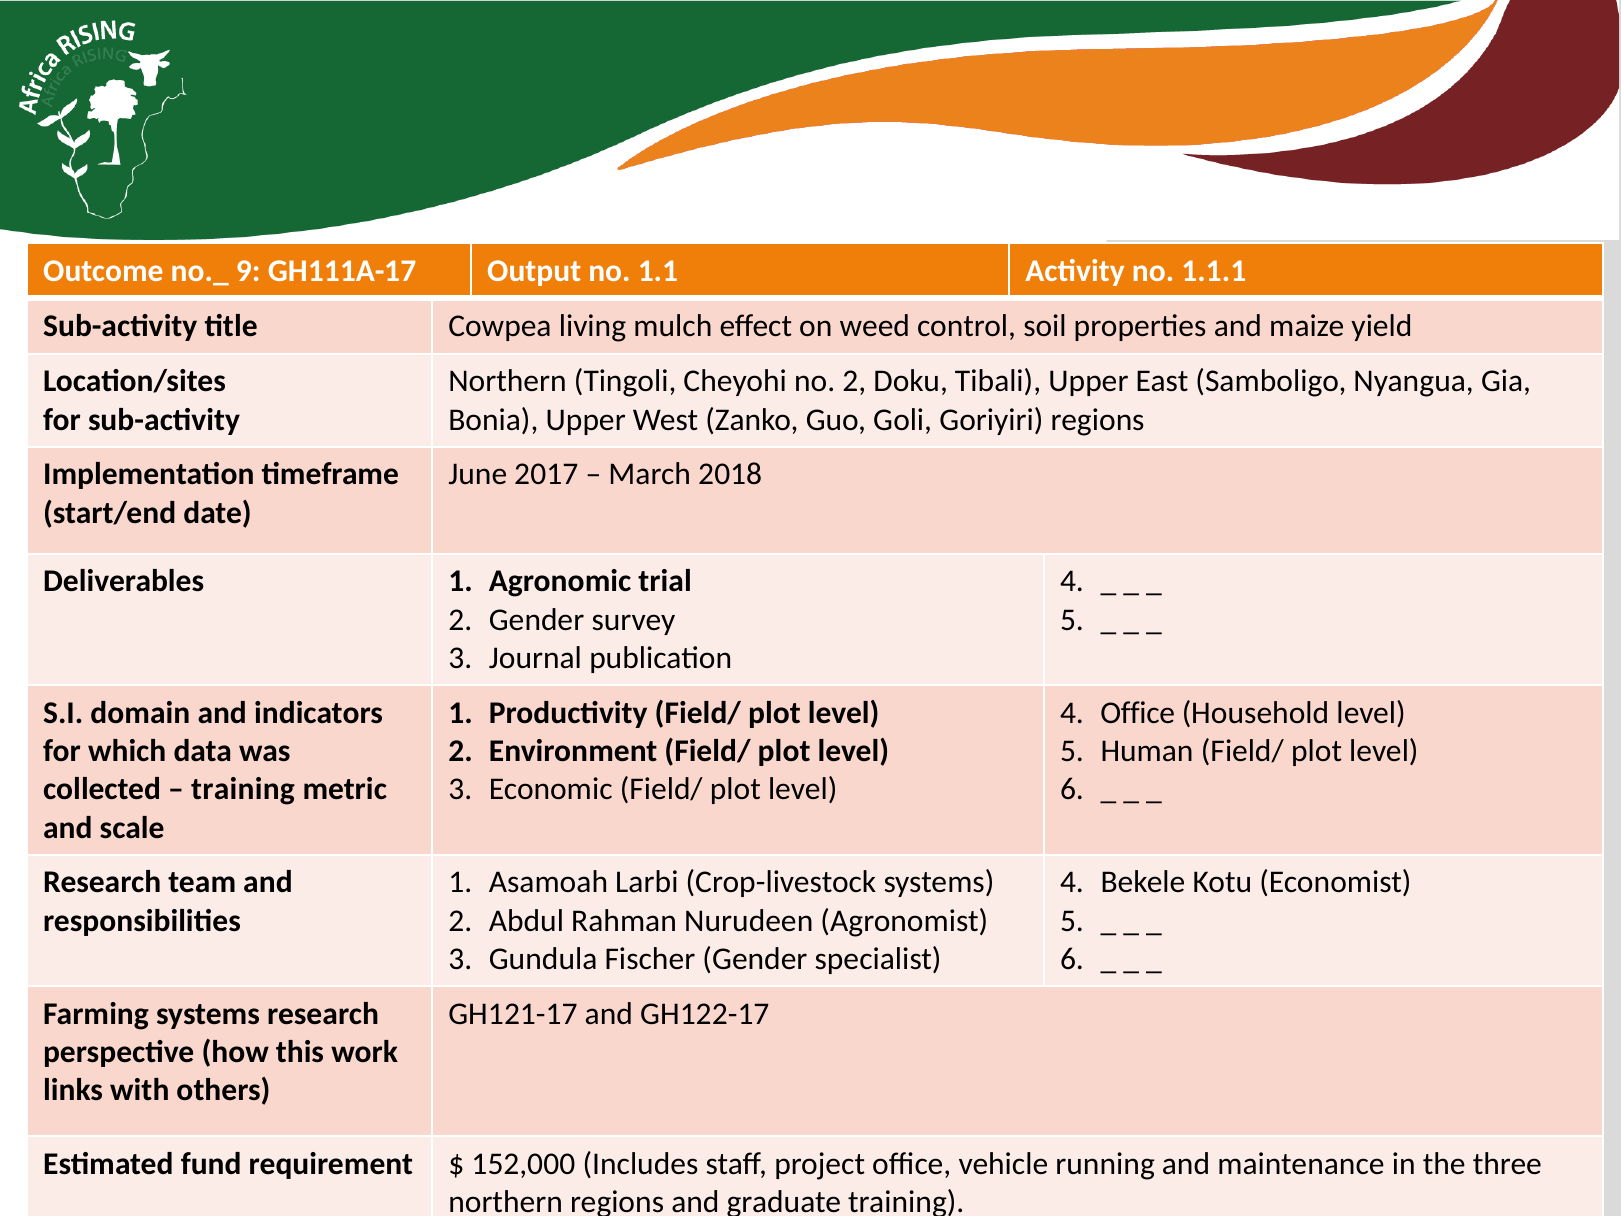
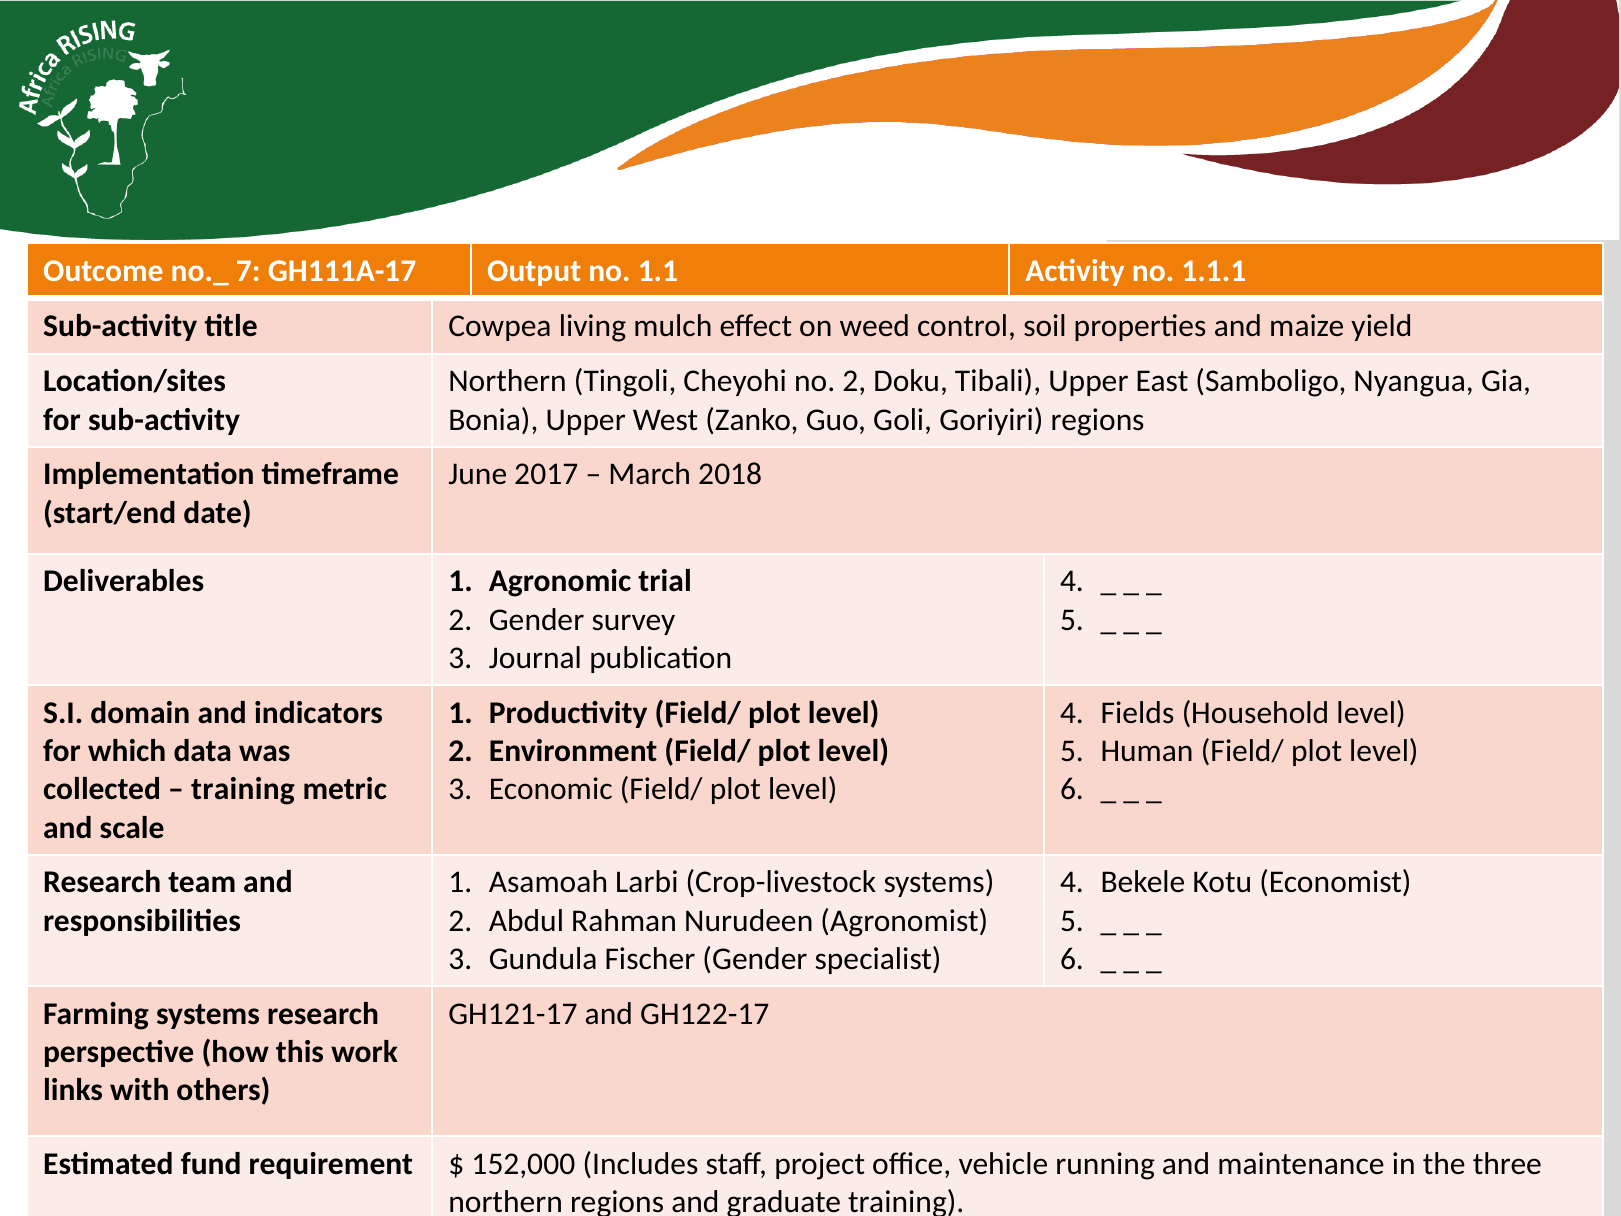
9: 9 -> 7
Office at (1138, 713): Office -> Fields
